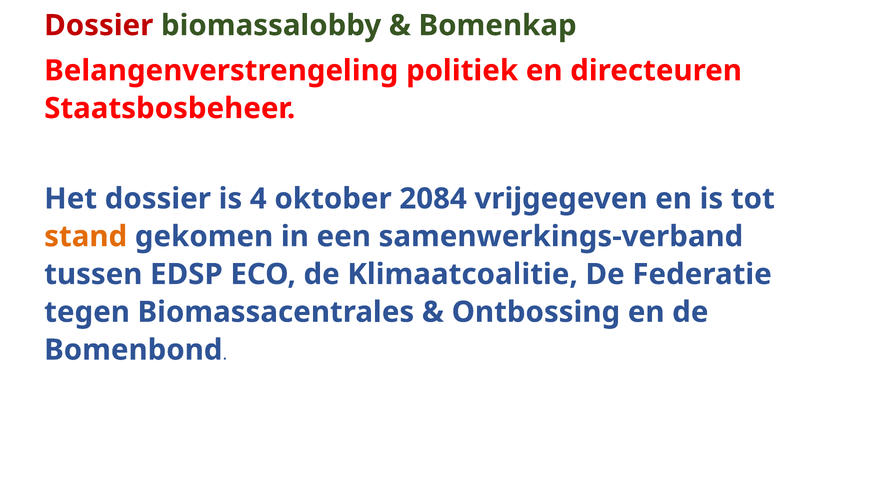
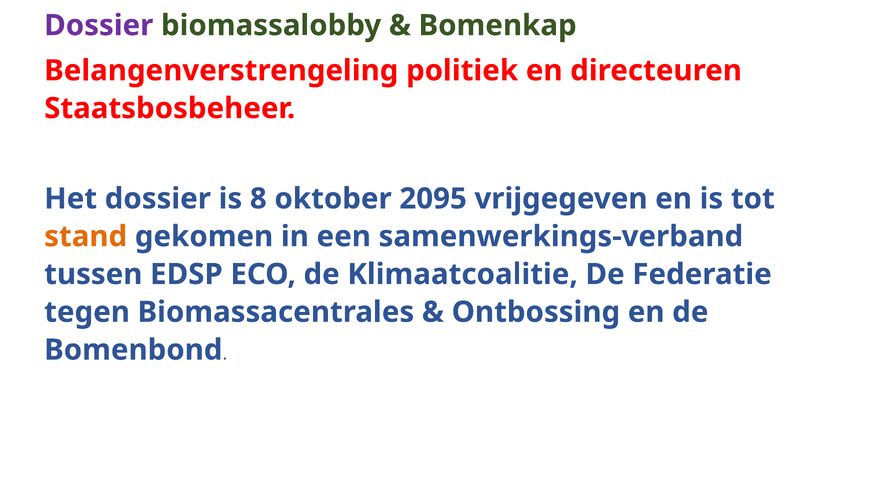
Dossier at (99, 25) colour: red -> purple
4: 4 -> 8
2084: 2084 -> 2095
